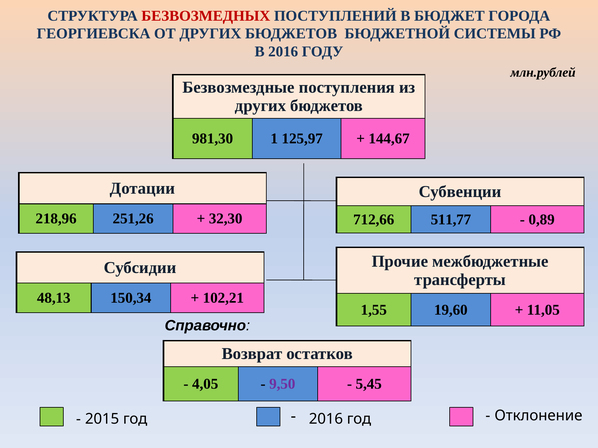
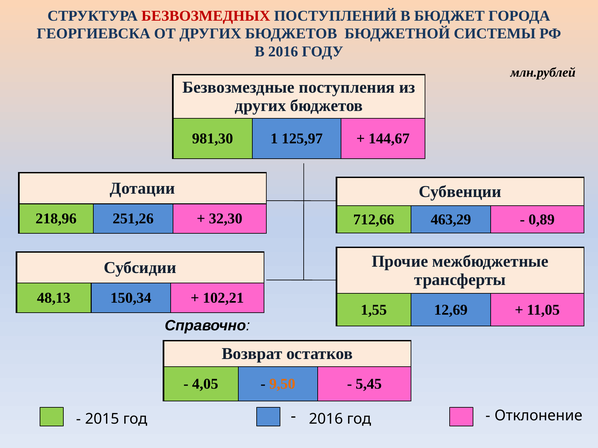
511,77: 511,77 -> 463,29
19,60: 19,60 -> 12,69
9,50 colour: purple -> orange
